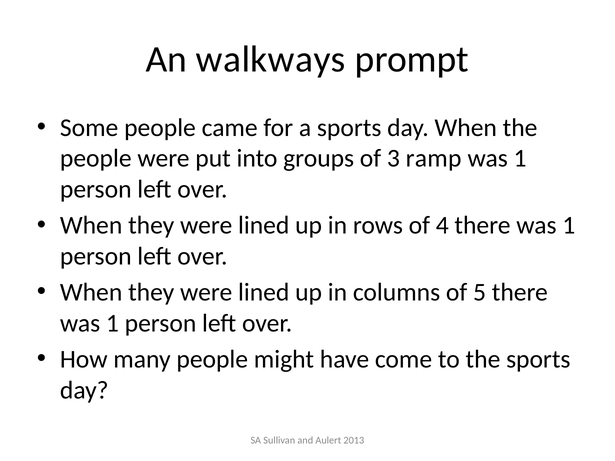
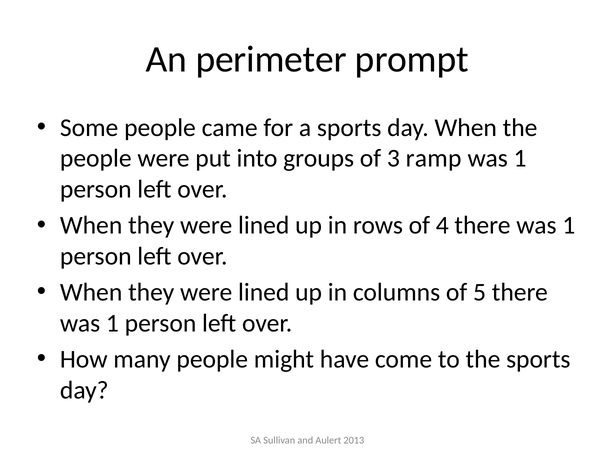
walkways: walkways -> perimeter
